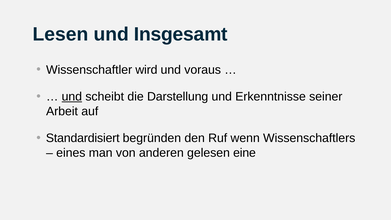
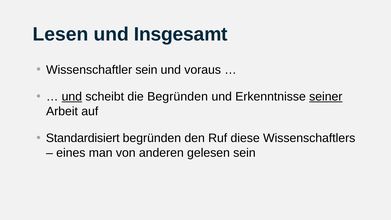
Wissenschaftler wird: wird -> sein
die Darstellung: Darstellung -> Begründen
seiner underline: none -> present
wenn: wenn -> diese
gelesen eine: eine -> sein
